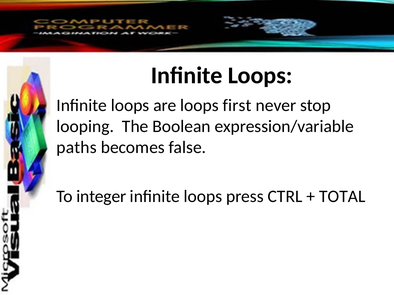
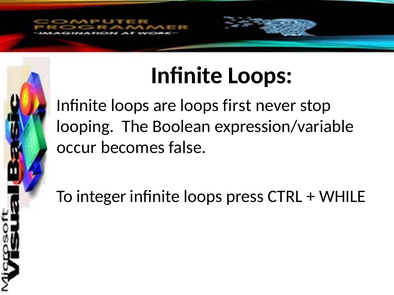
paths: paths -> occur
TOTAL: TOTAL -> WHILE
